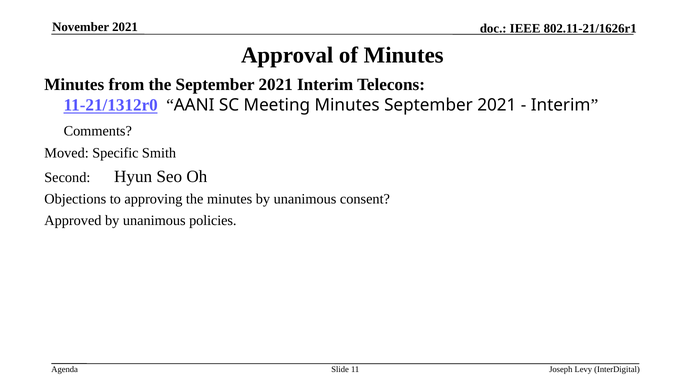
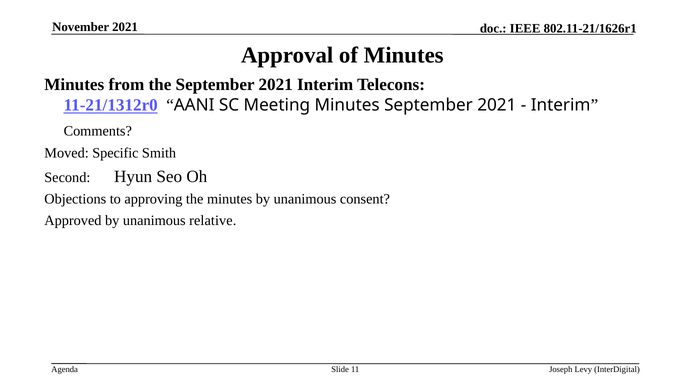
policies: policies -> relative
